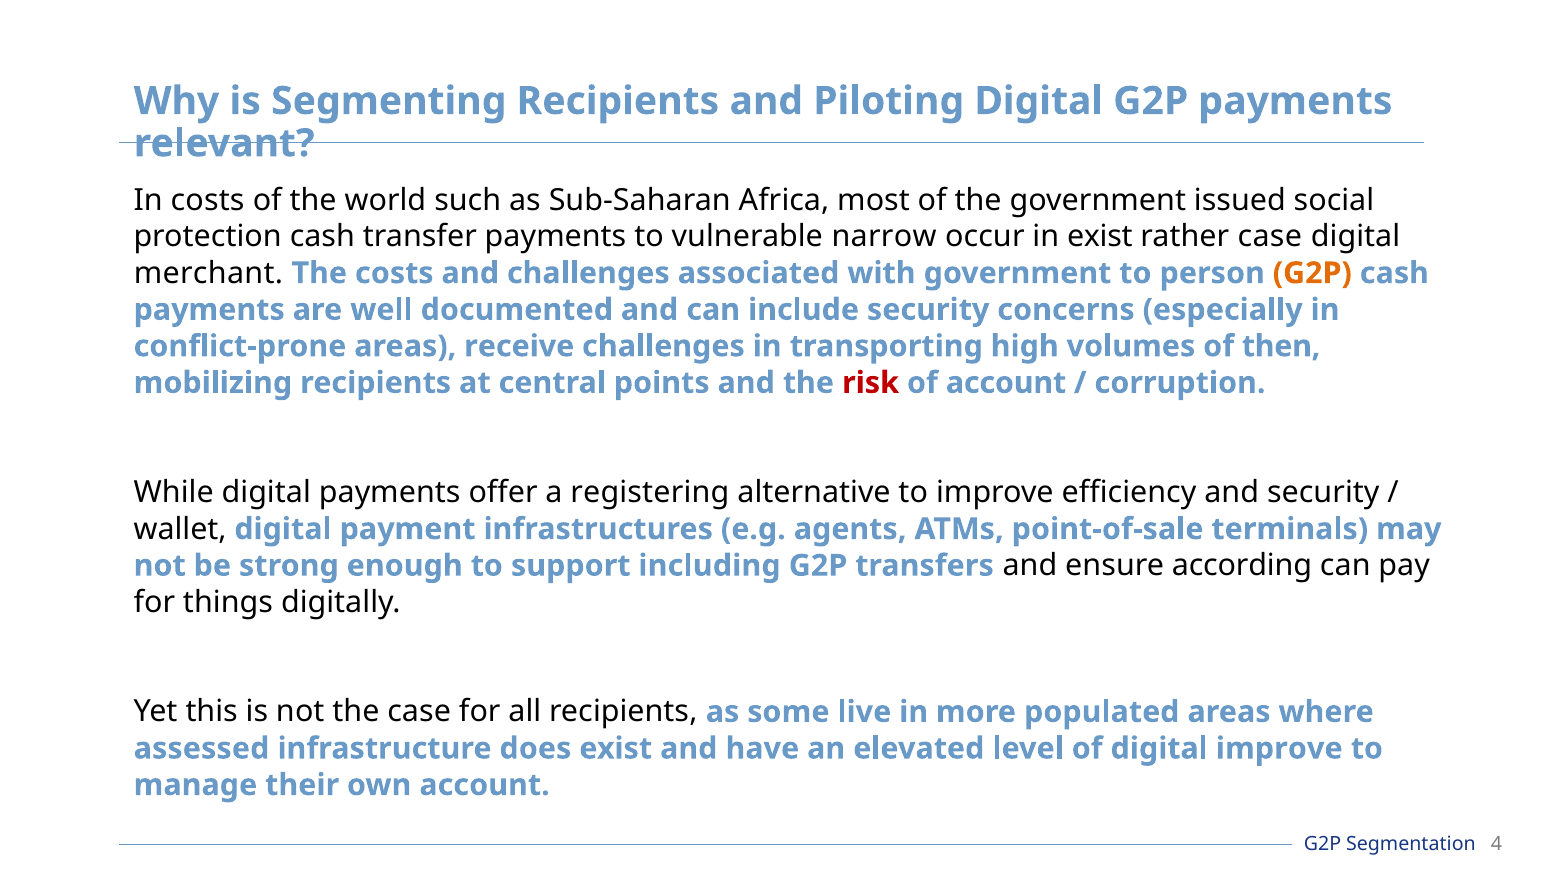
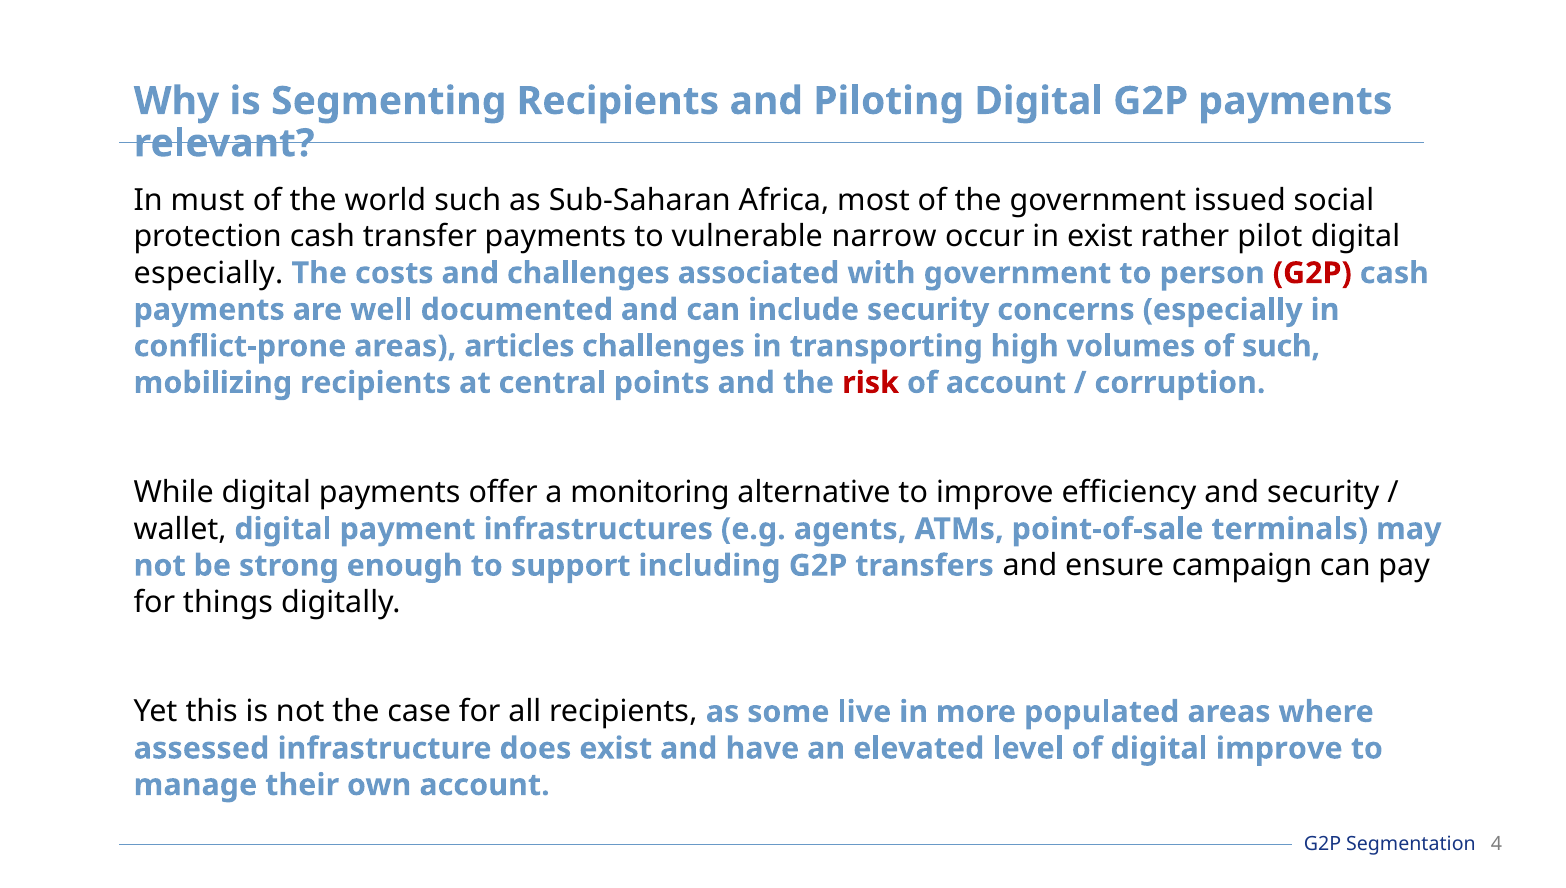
In costs: costs -> must
rather case: case -> pilot
merchant at (208, 273): merchant -> especially
G2P at (1312, 273) colour: orange -> red
receive: receive -> articles
of then: then -> such
registering: registering -> monitoring
according: according -> campaign
